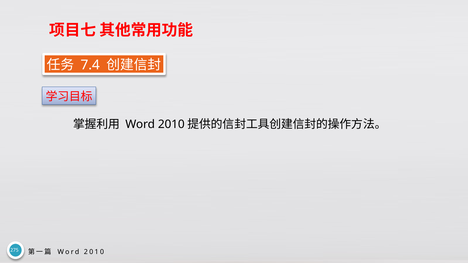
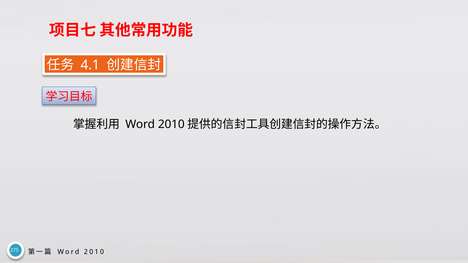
7.4: 7.4 -> 4.1
